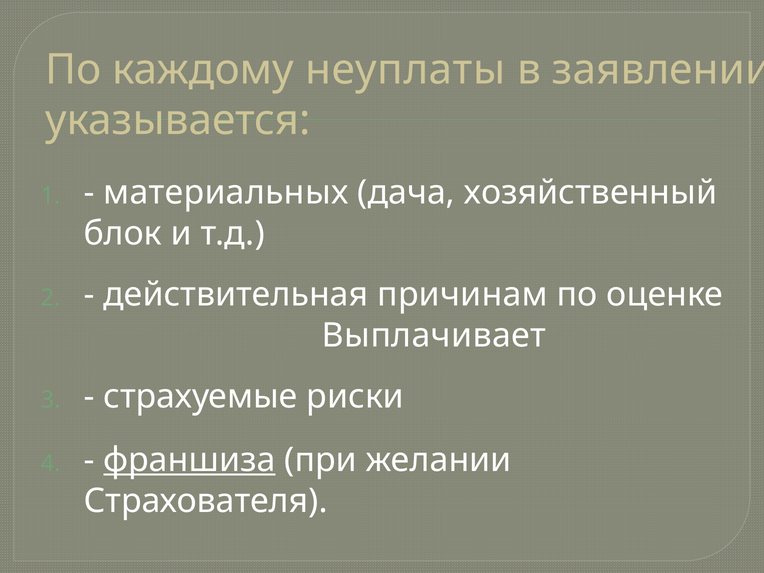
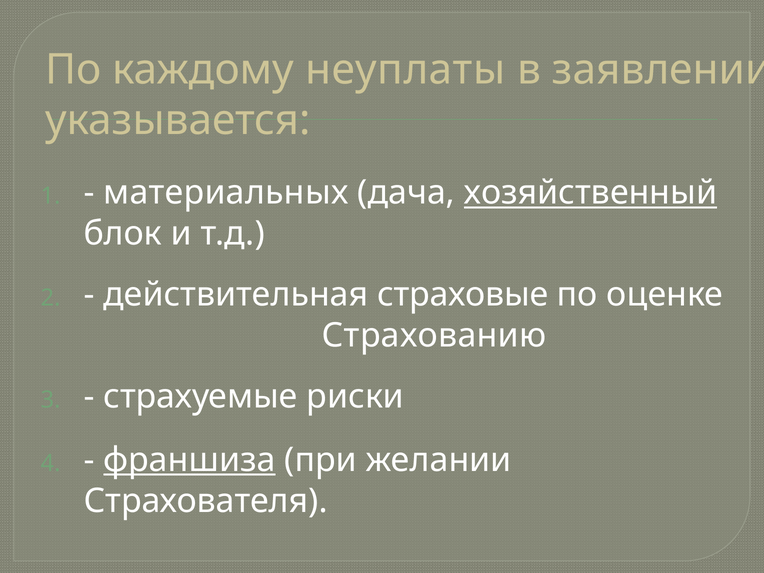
хозяйственный underline: none -> present
причинам: причинам -> страховые
Выплачивает: Выплачивает -> Страхованию
